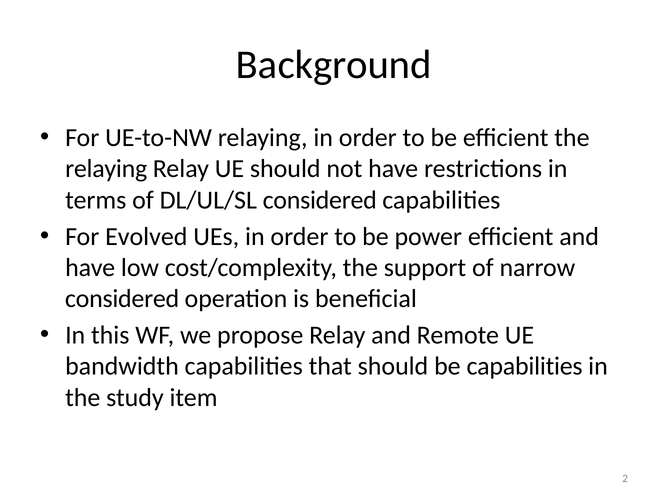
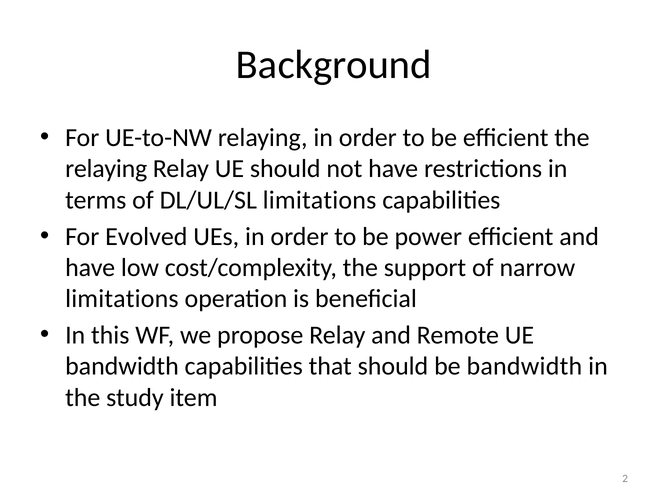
DL/UL/SL considered: considered -> limitations
considered at (122, 299): considered -> limitations
be capabilities: capabilities -> bandwidth
